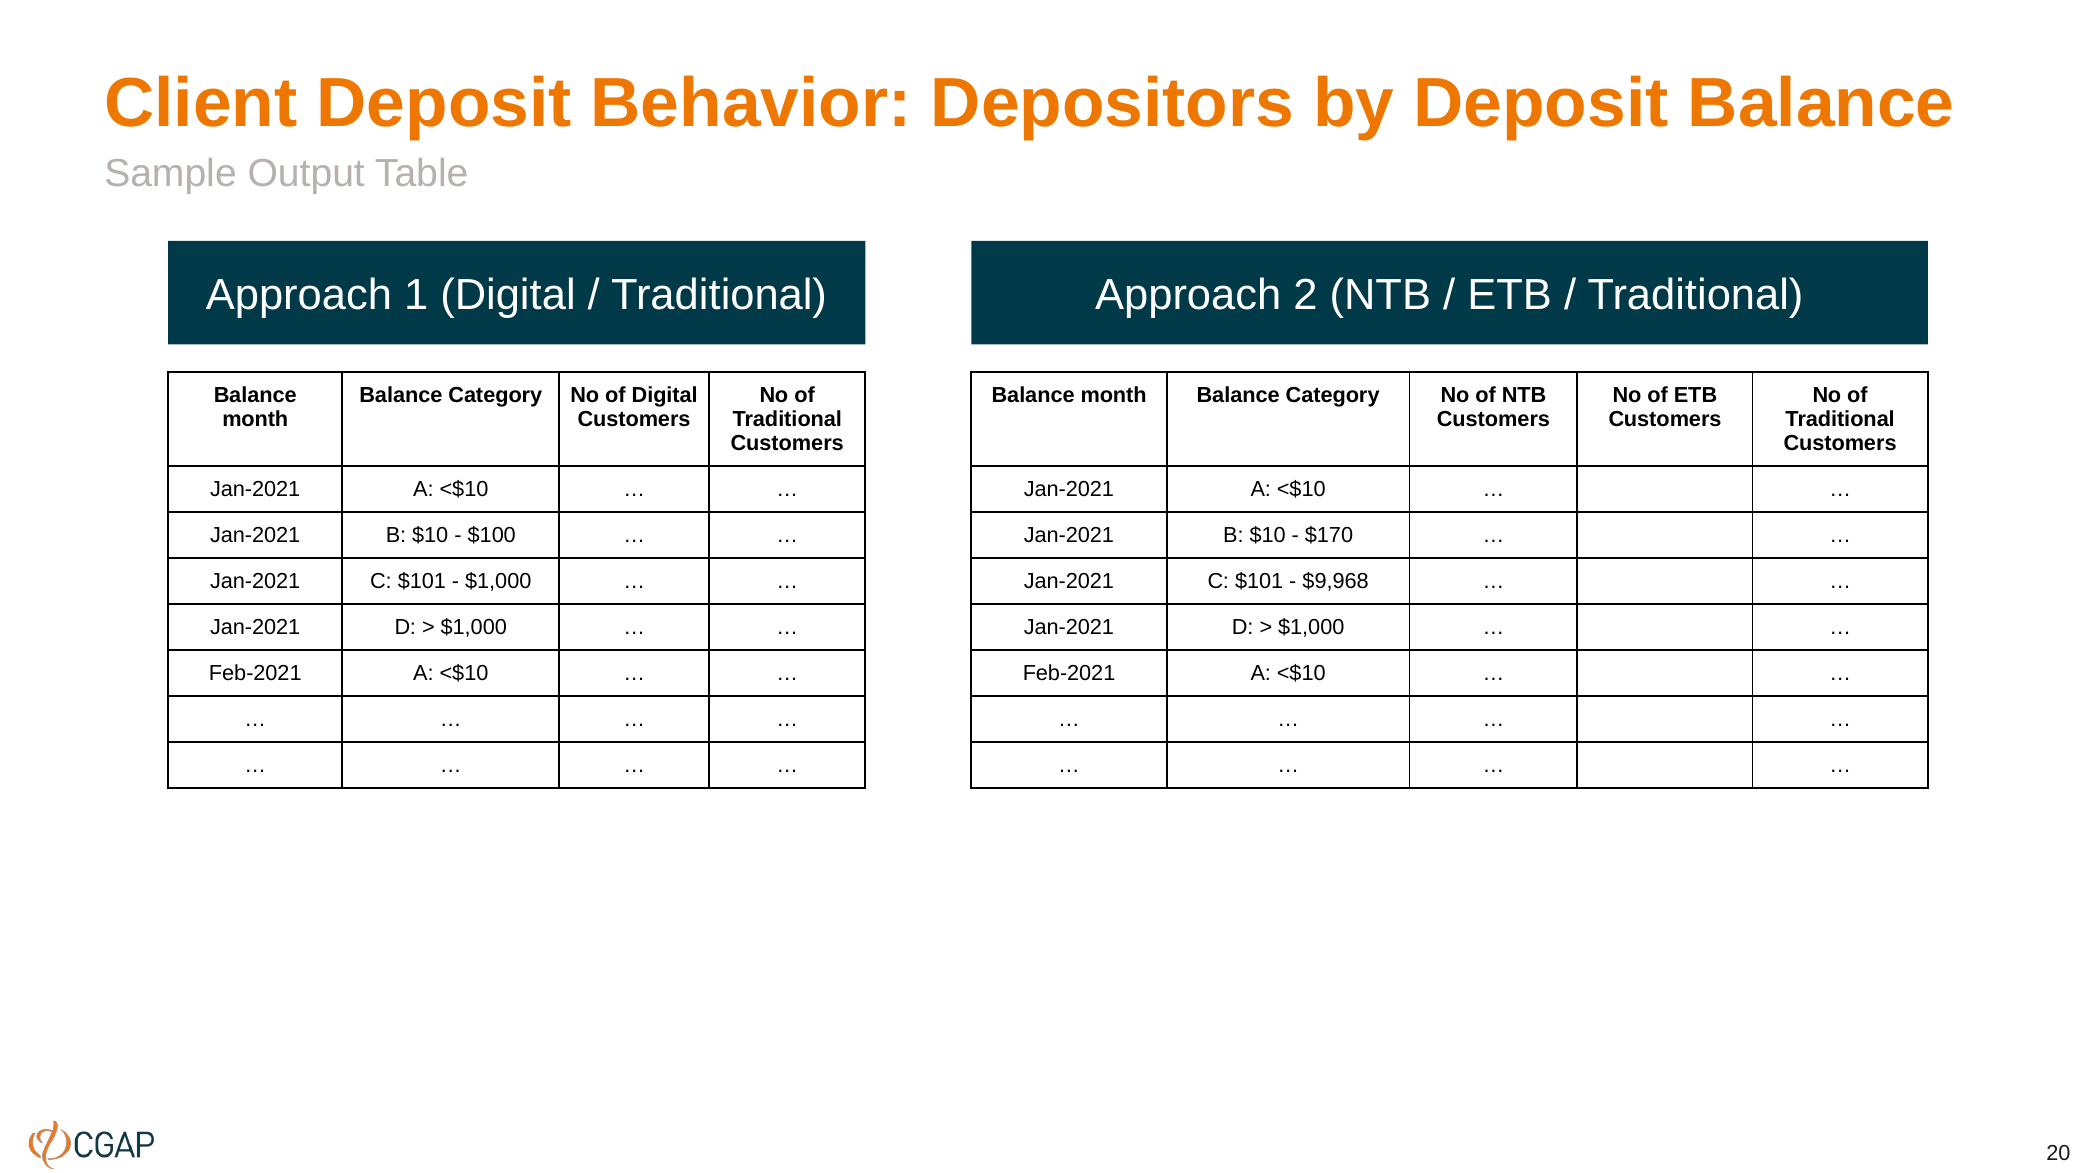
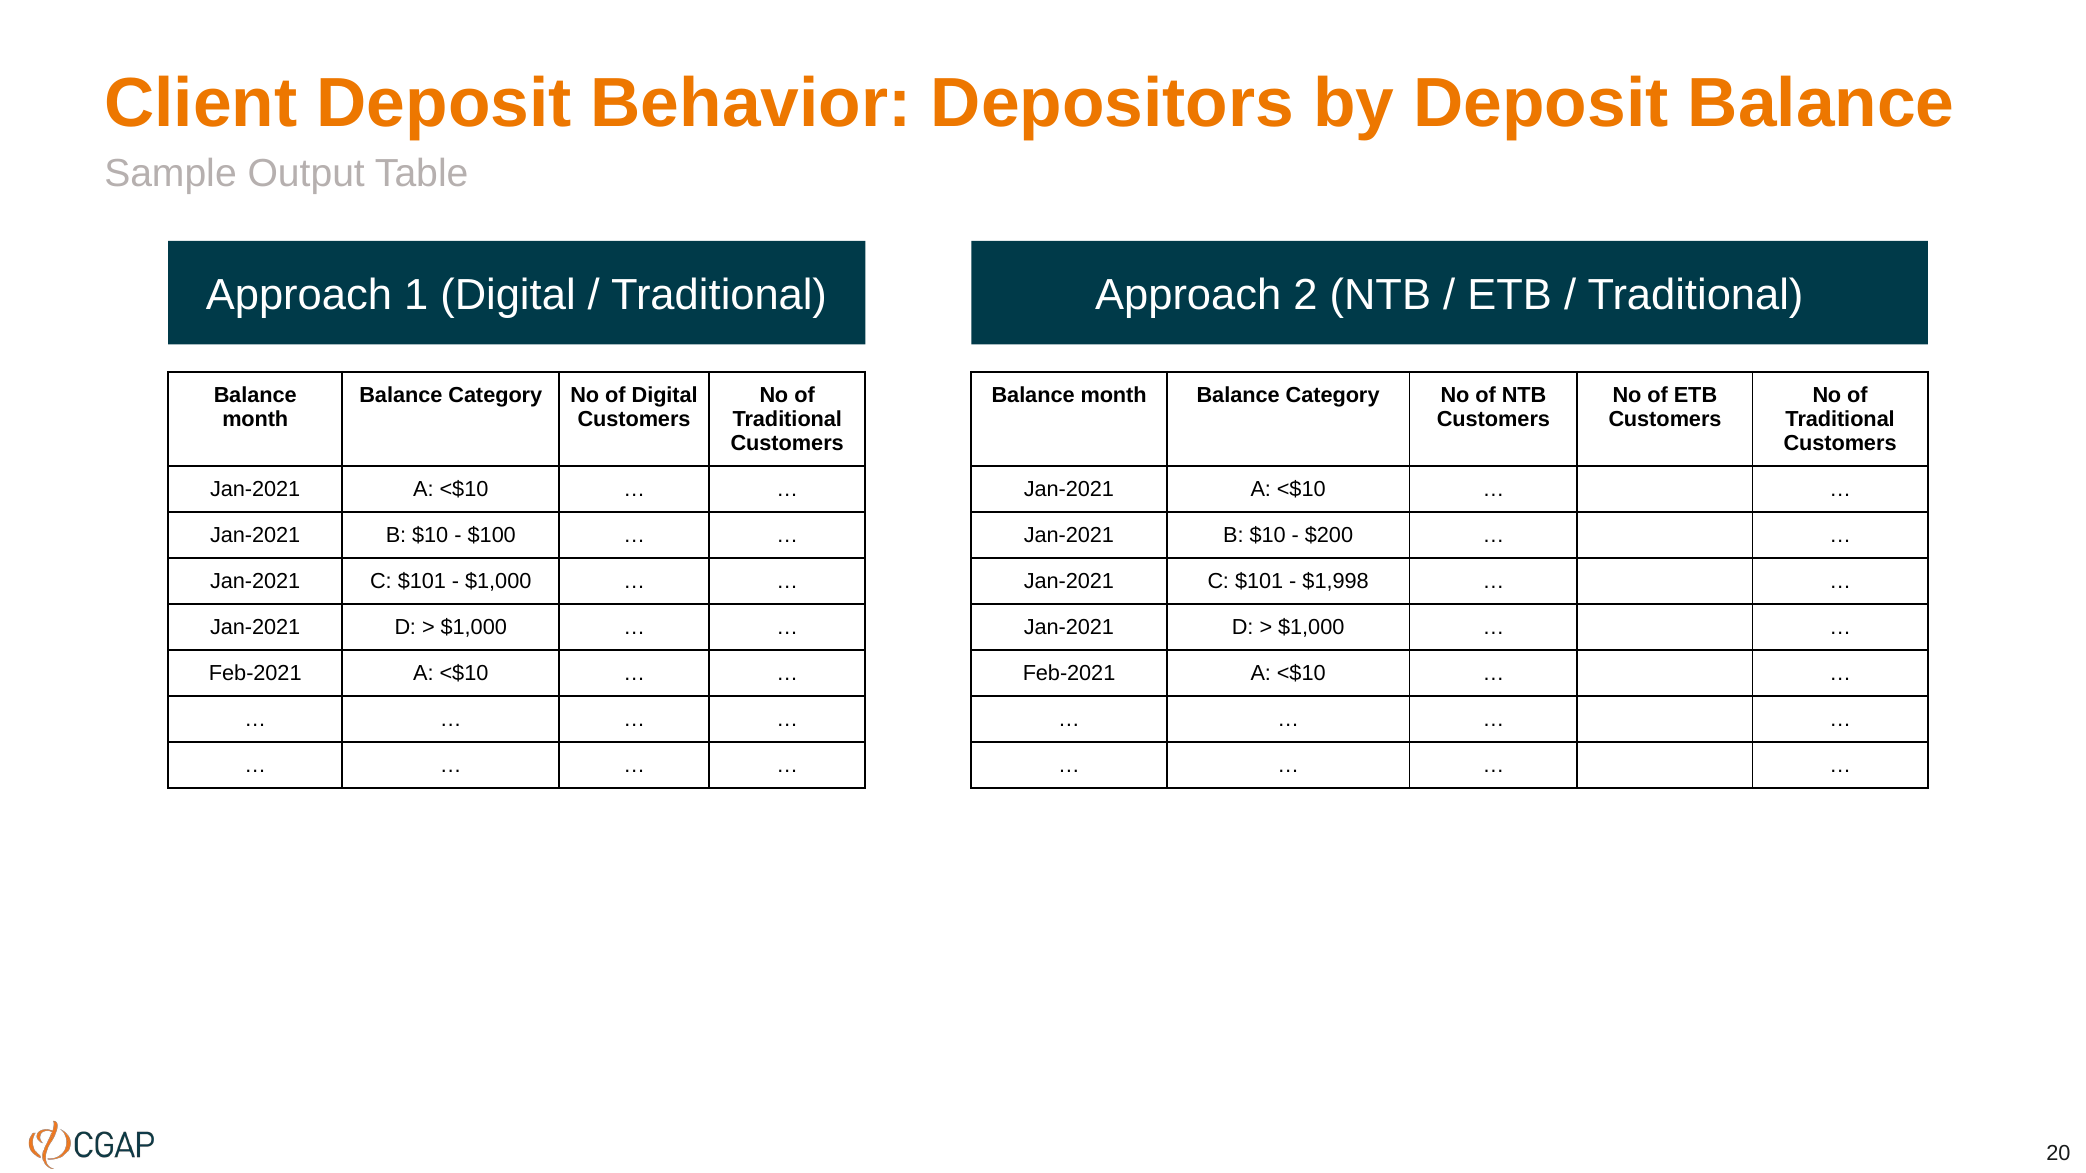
$170: $170 -> $200
$9,968: $9,968 -> $1,998
